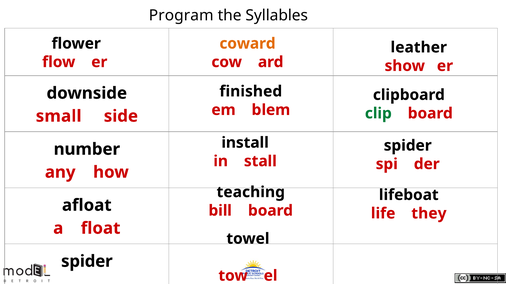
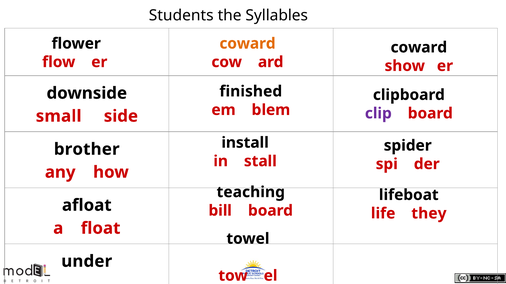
Program: Program -> Students
leather at (419, 47): leather -> coward
clip colour: green -> purple
number: number -> brother
spider at (87, 262): spider -> under
